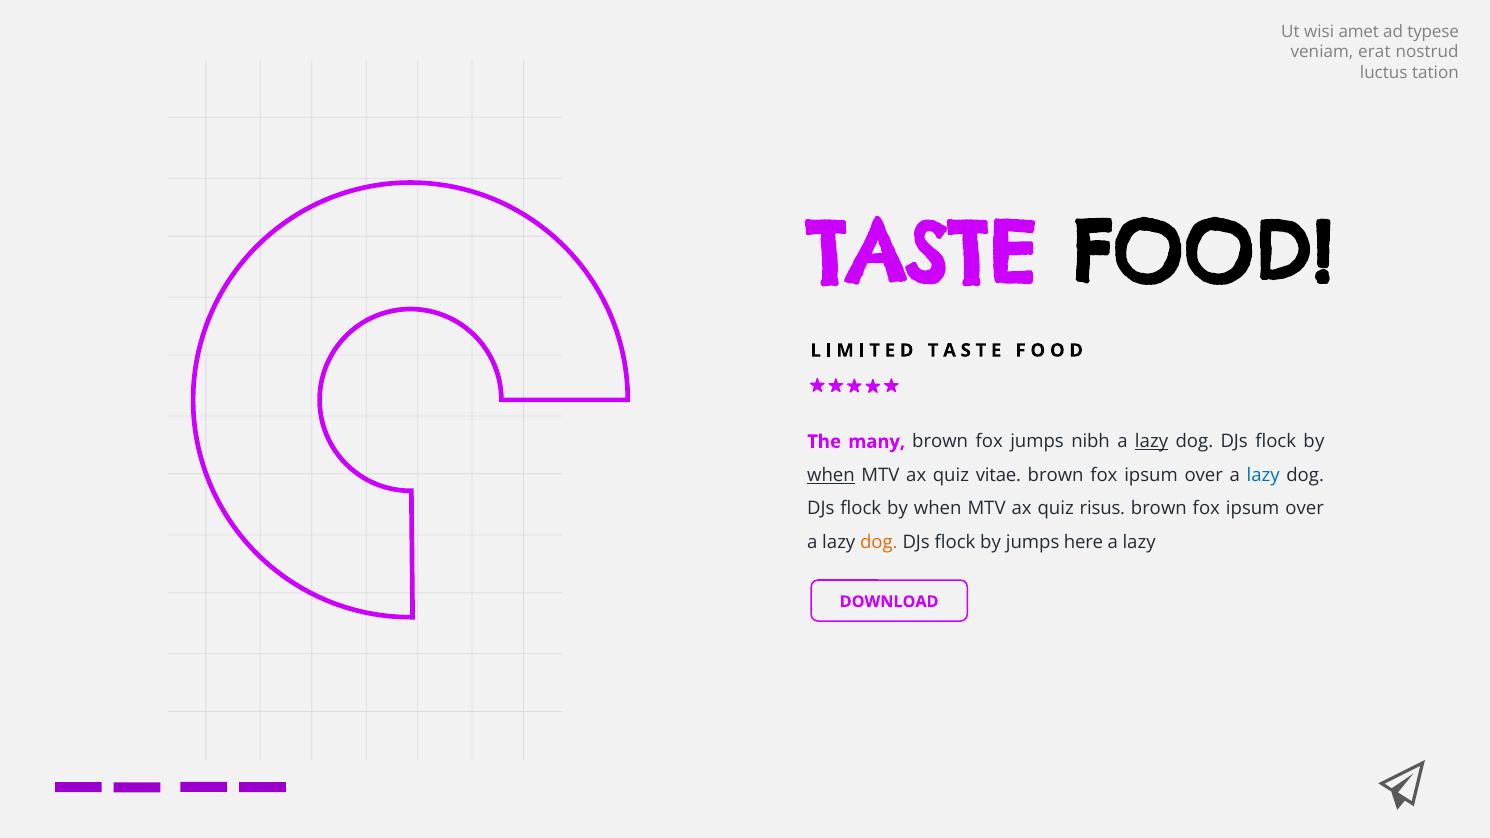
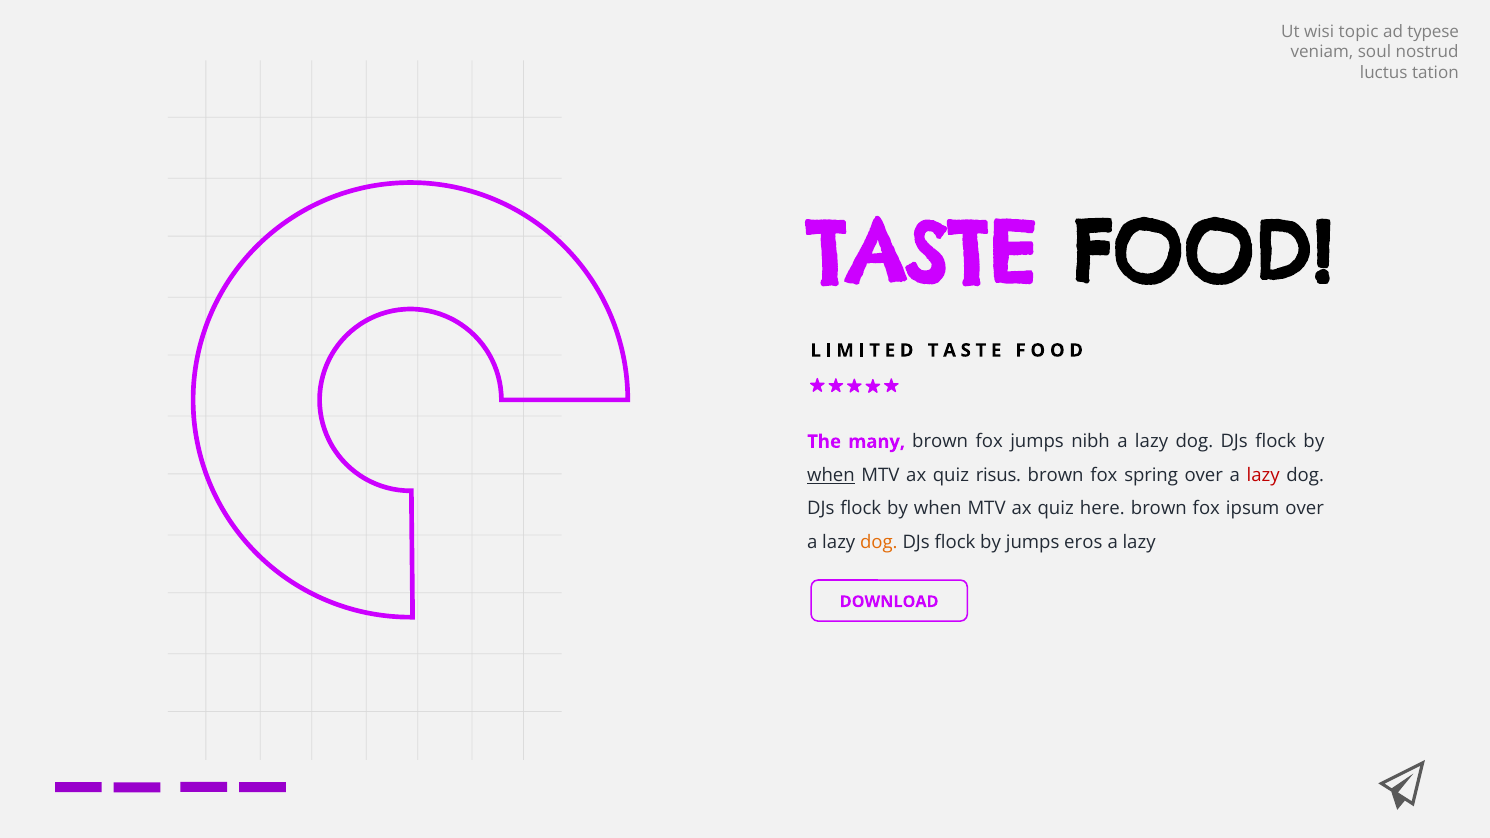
amet: amet -> topic
erat: erat -> soul
lazy at (1152, 442) underline: present -> none
vitae: vitae -> risus
ipsum at (1151, 475): ipsum -> spring
lazy at (1263, 475) colour: blue -> red
risus: risus -> here
here: here -> eros
